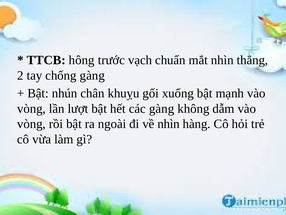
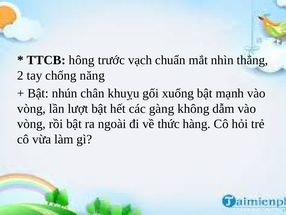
chống gàng: gàng -> năng
về nhìn: nhìn -> thức
